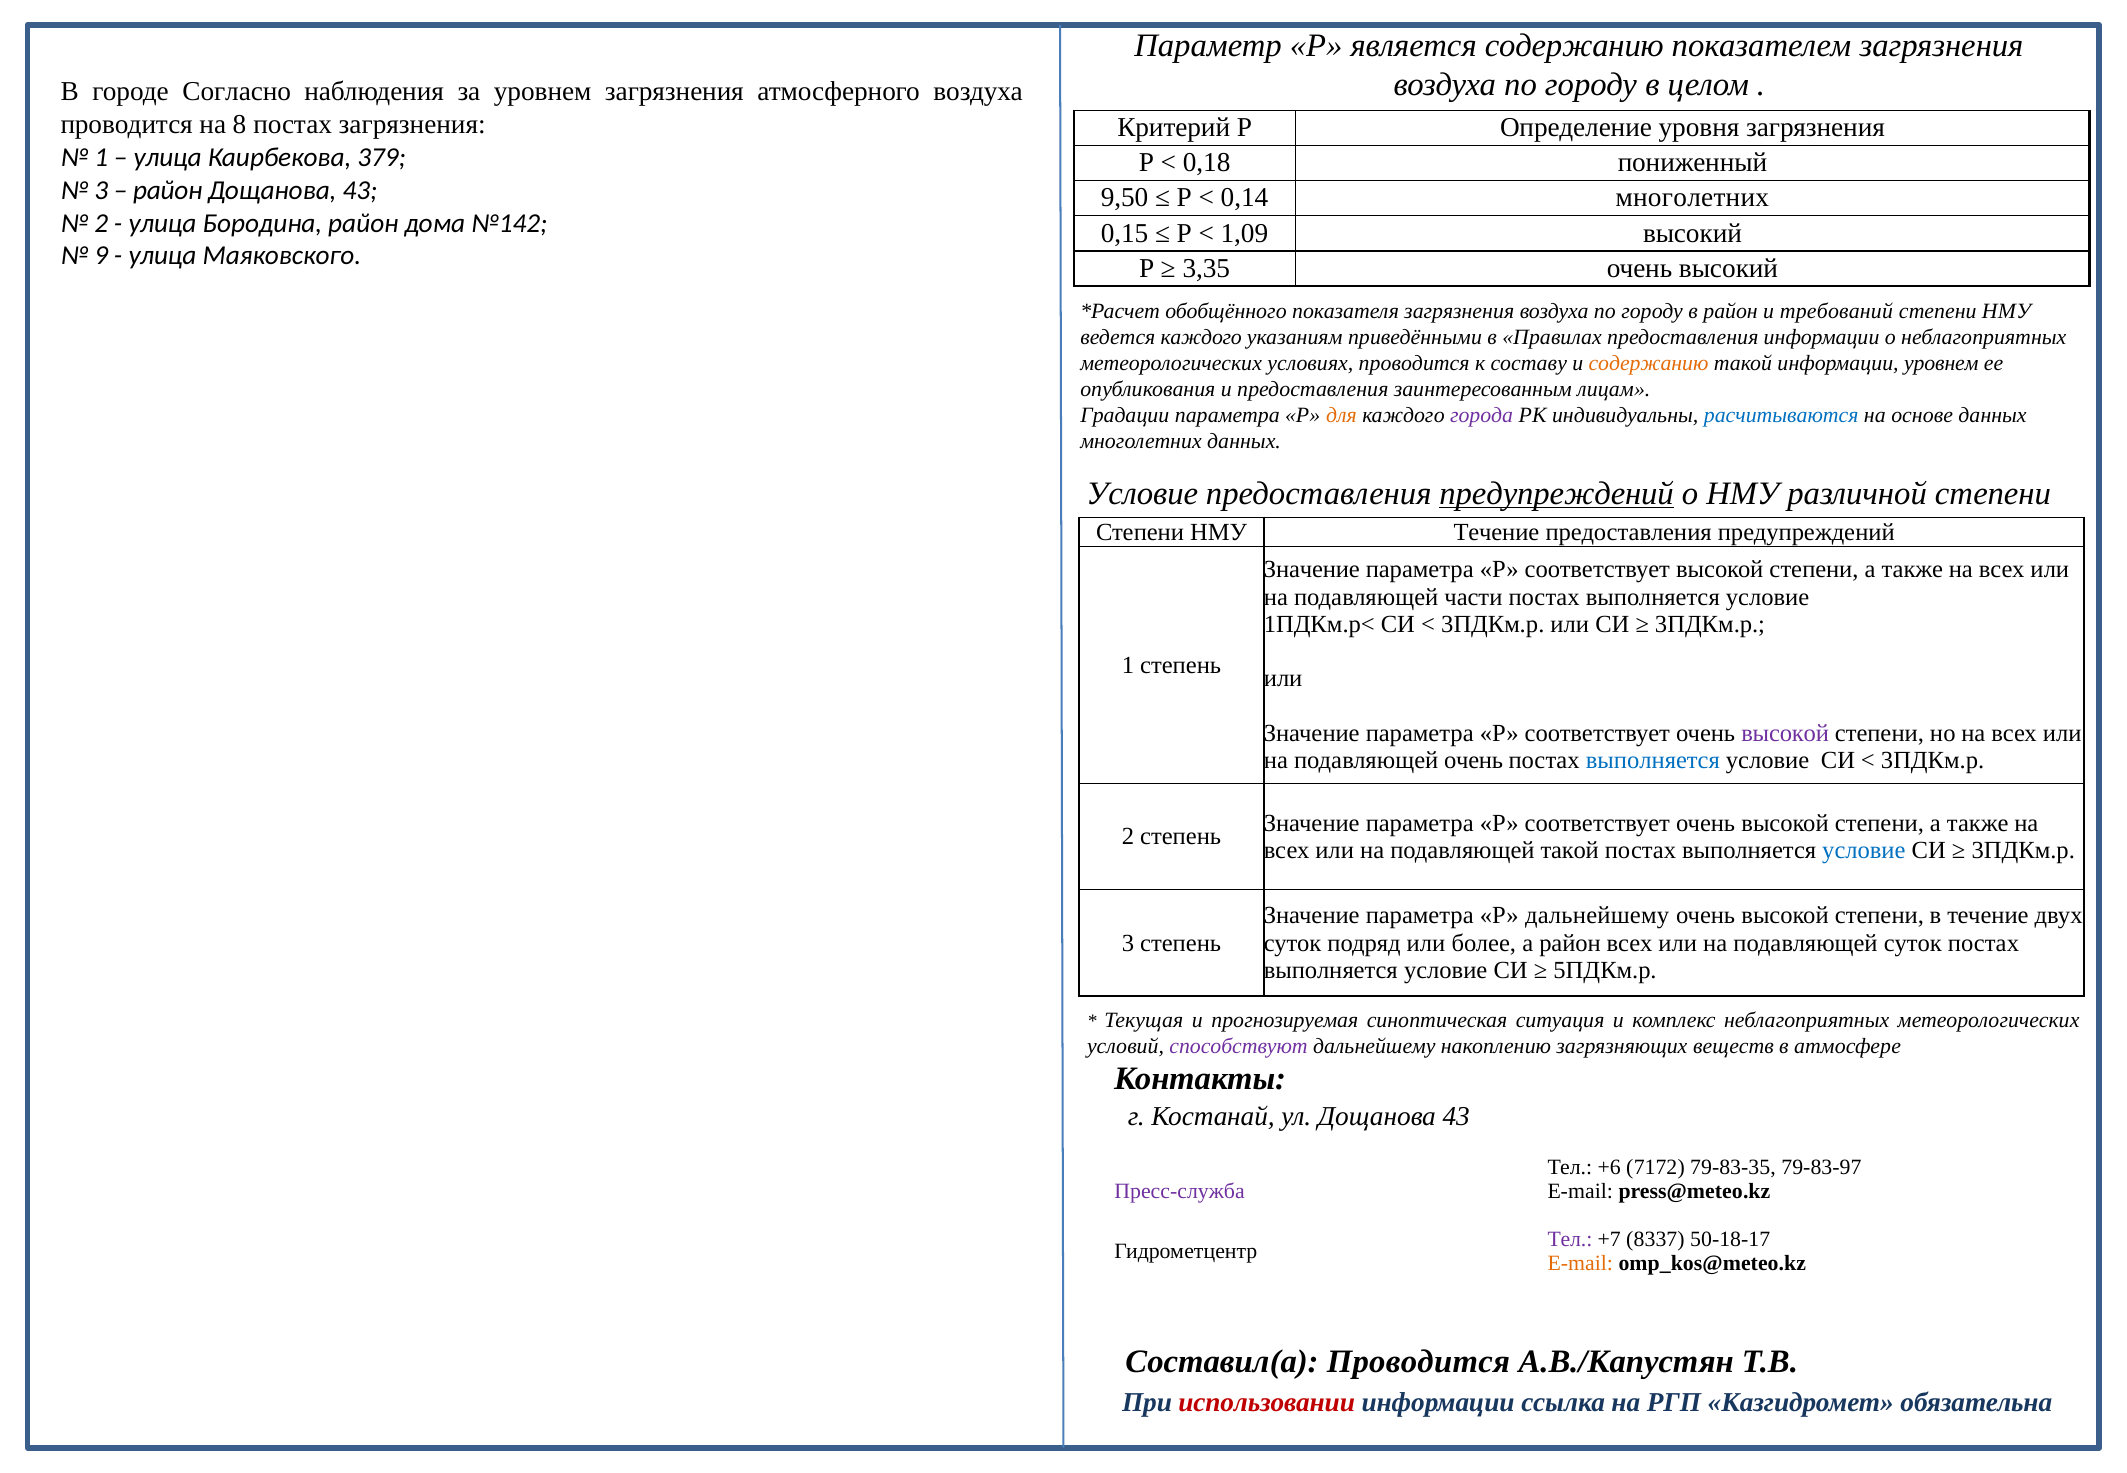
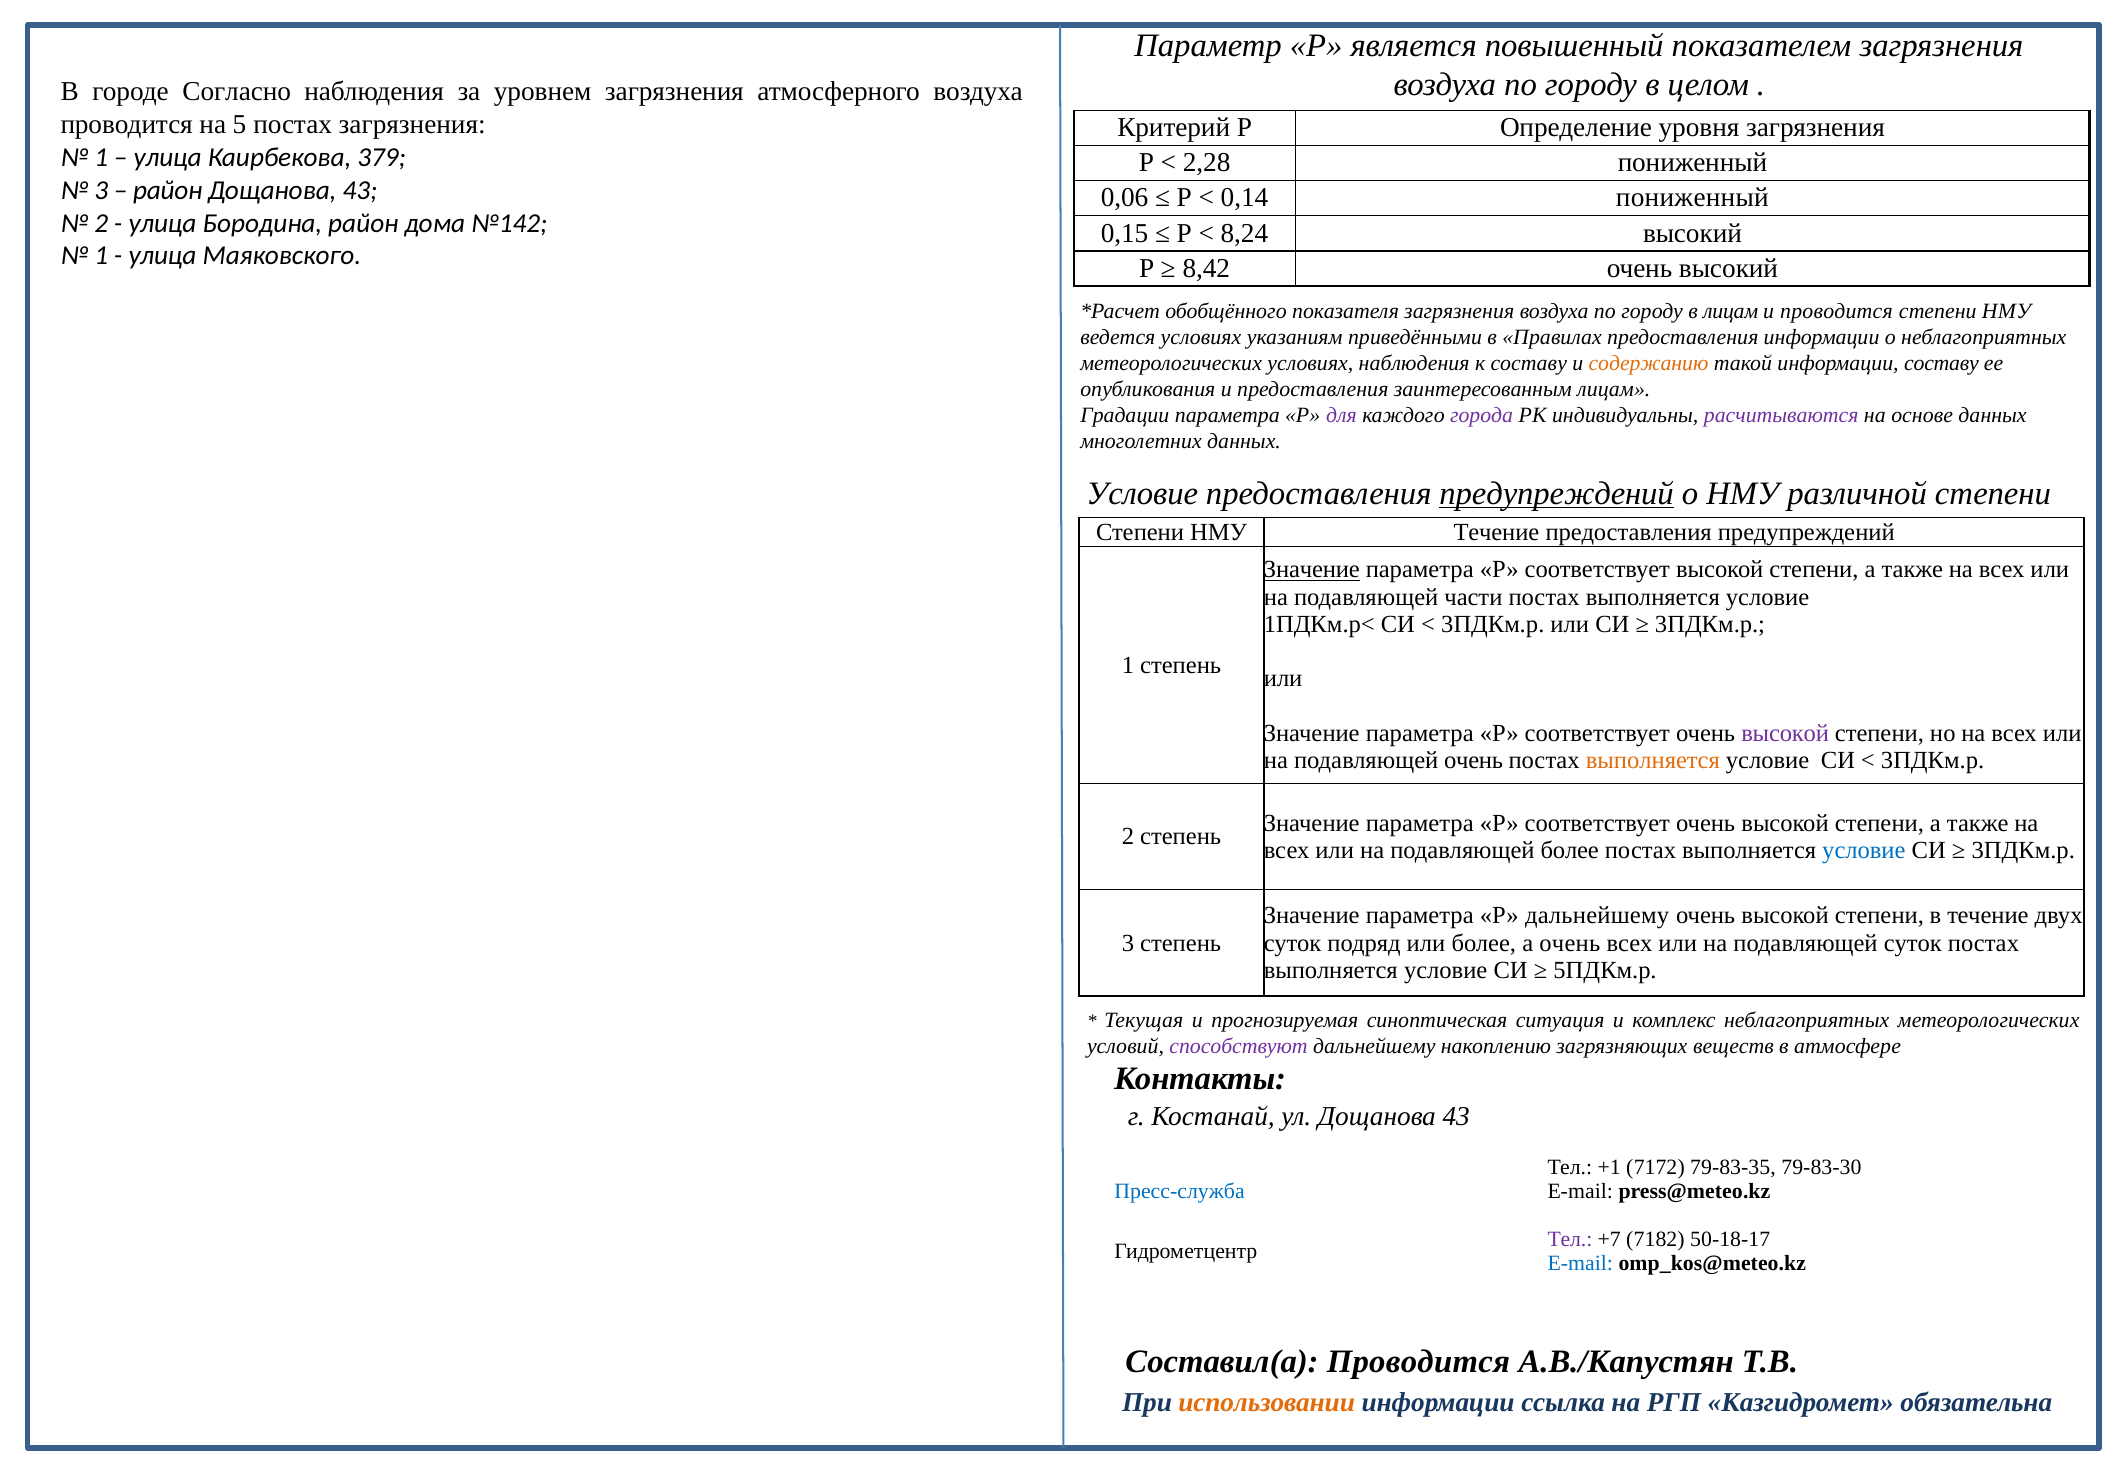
является содержанию: содержанию -> повышенный
8: 8 -> 5
0,18: 0,18 -> 2,28
9,50: 9,50 -> 0,06
0,14 многолетних: многолетних -> пониженный
1,09: 1,09 -> 8,24
9 at (101, 256): 9 -> 1
3,35: 3,35 -> 8,42
в район: район -> лицам
и требований: требований -> проводится
ведется каждого: каждого -> условиях
условиях проводится: проводится -> наблюдения
информации уровнем: уровнем -> составу
для colour: orange -> purple
расчитываются colour: blue -> purple
Значение at (1312, 570) underline: none -> present
выполняется at (1653, 760) colour: blue -> orange
подавляющей такой: такой -> более
а район: район -> очень
+6: +6 -> +1
79-83-97: 79-83-97 -> 79-83-30
Пресс-служба colour: purple -> blue
8337: 8337 -> 7182
E-mail at (1580, 1263) colour: orange -> blue
использовании colour: red -> orange
